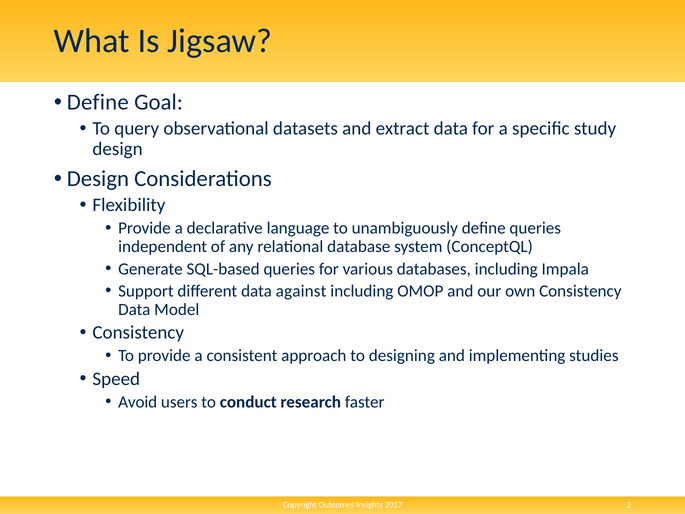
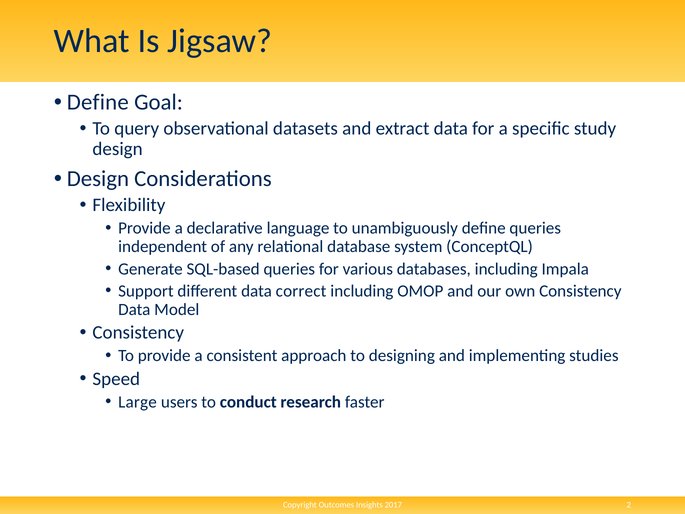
against: against -> correct
Avoid: Avoid -> Large
